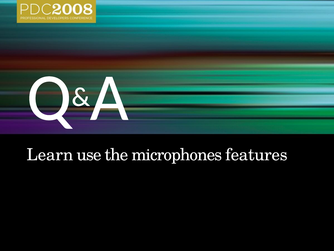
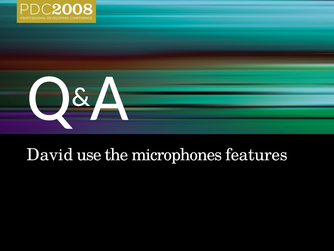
Learn: Learn -> David
